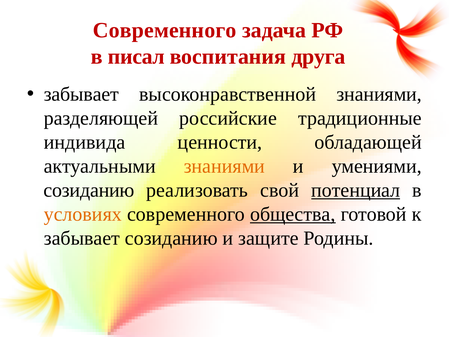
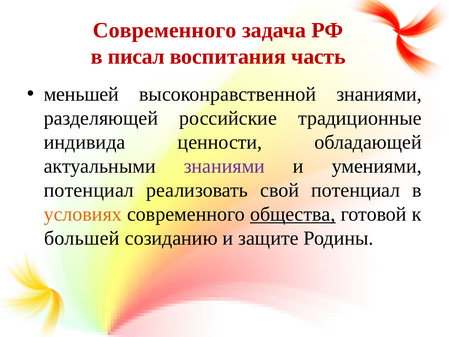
друга: друга -> часть
забывает at (81, 94): забывает -> меньшей
знаниями at (224, 166) colour: orange -> purple
созиданию at (89, 190): созиданию -> потенциал
потенциал at (356, 190) underline: present -> none
забывает at (82, 238): забывает -> большей
